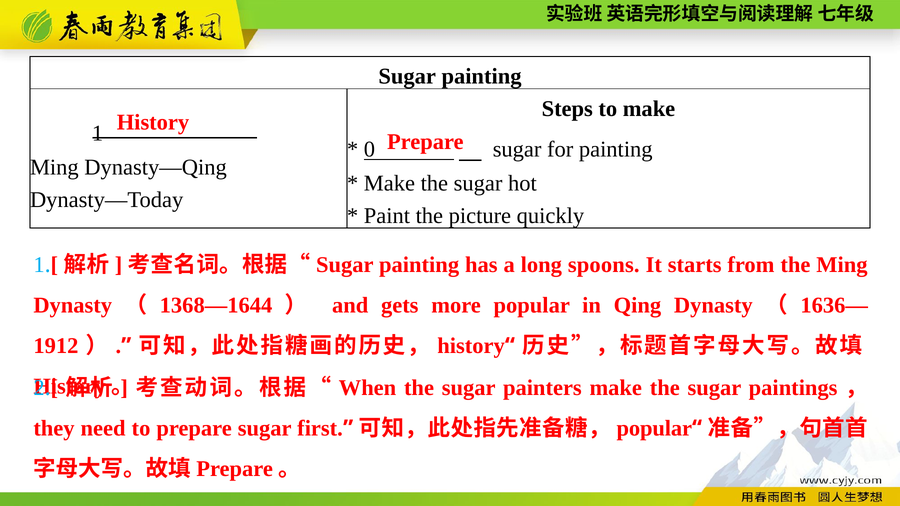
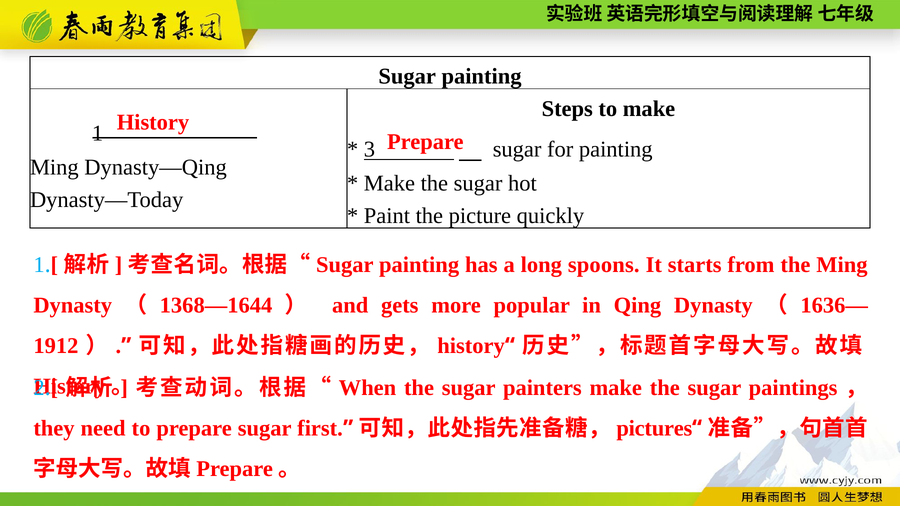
0: 0 -> 3
popular at (654, 428): popular -> pictures
